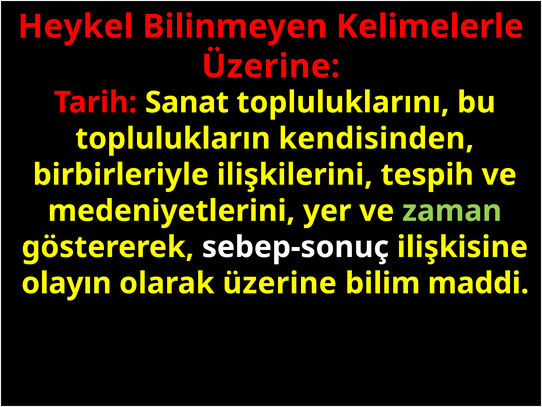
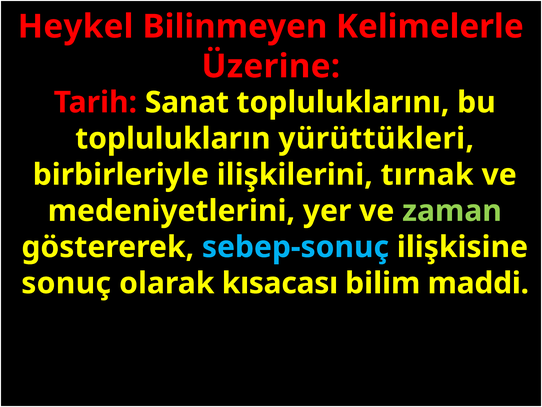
kendisinden: kendisinden -> yürüttükleri
tespih: tespih -> tırnak
sebep-sonuç colour: white -> light blue
olayın: olayın -> sonuç
olarak üzerine: üzerine -> kısacası
